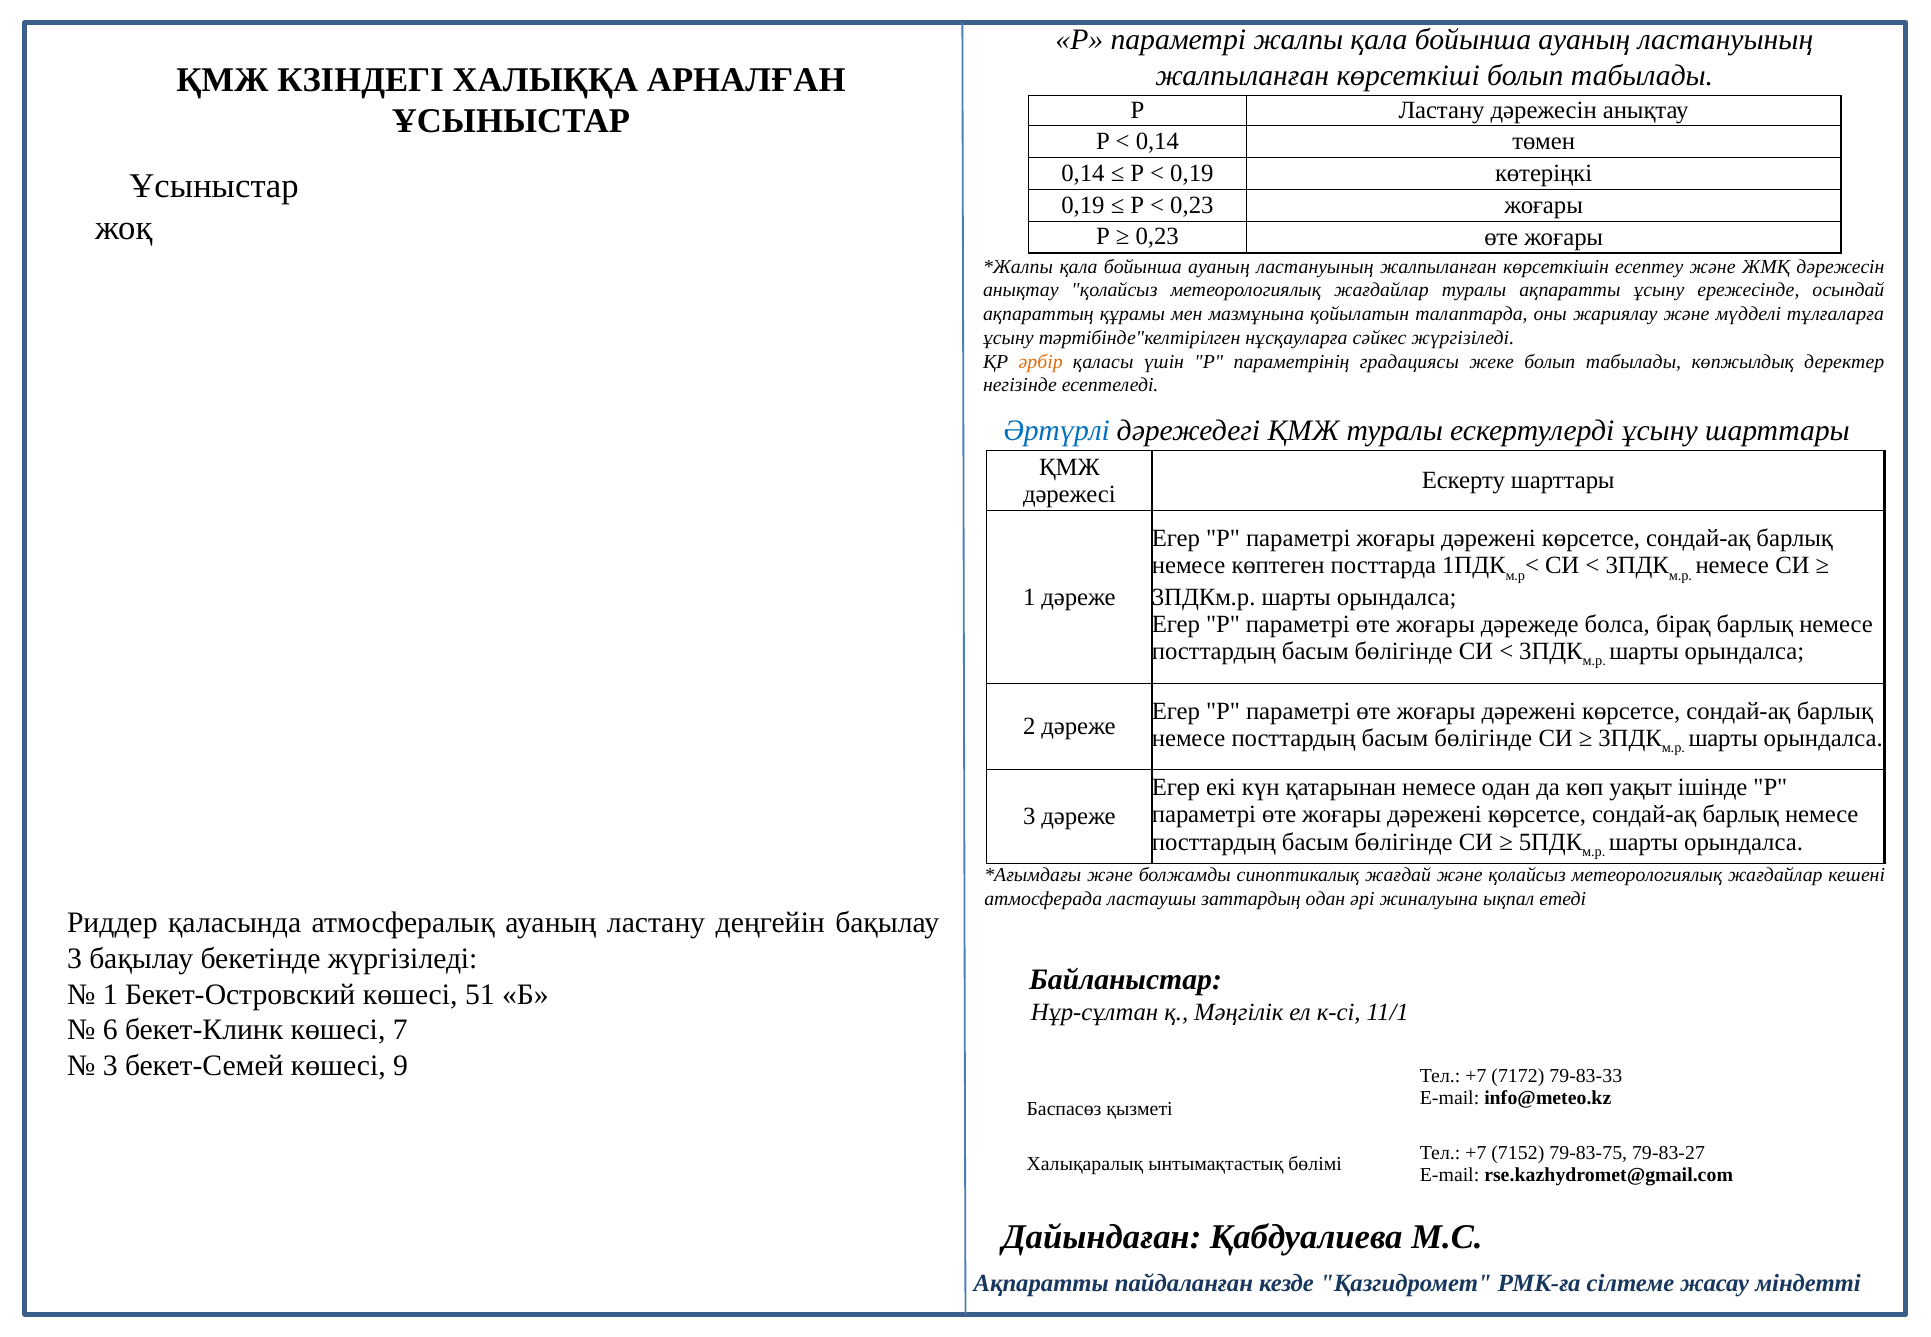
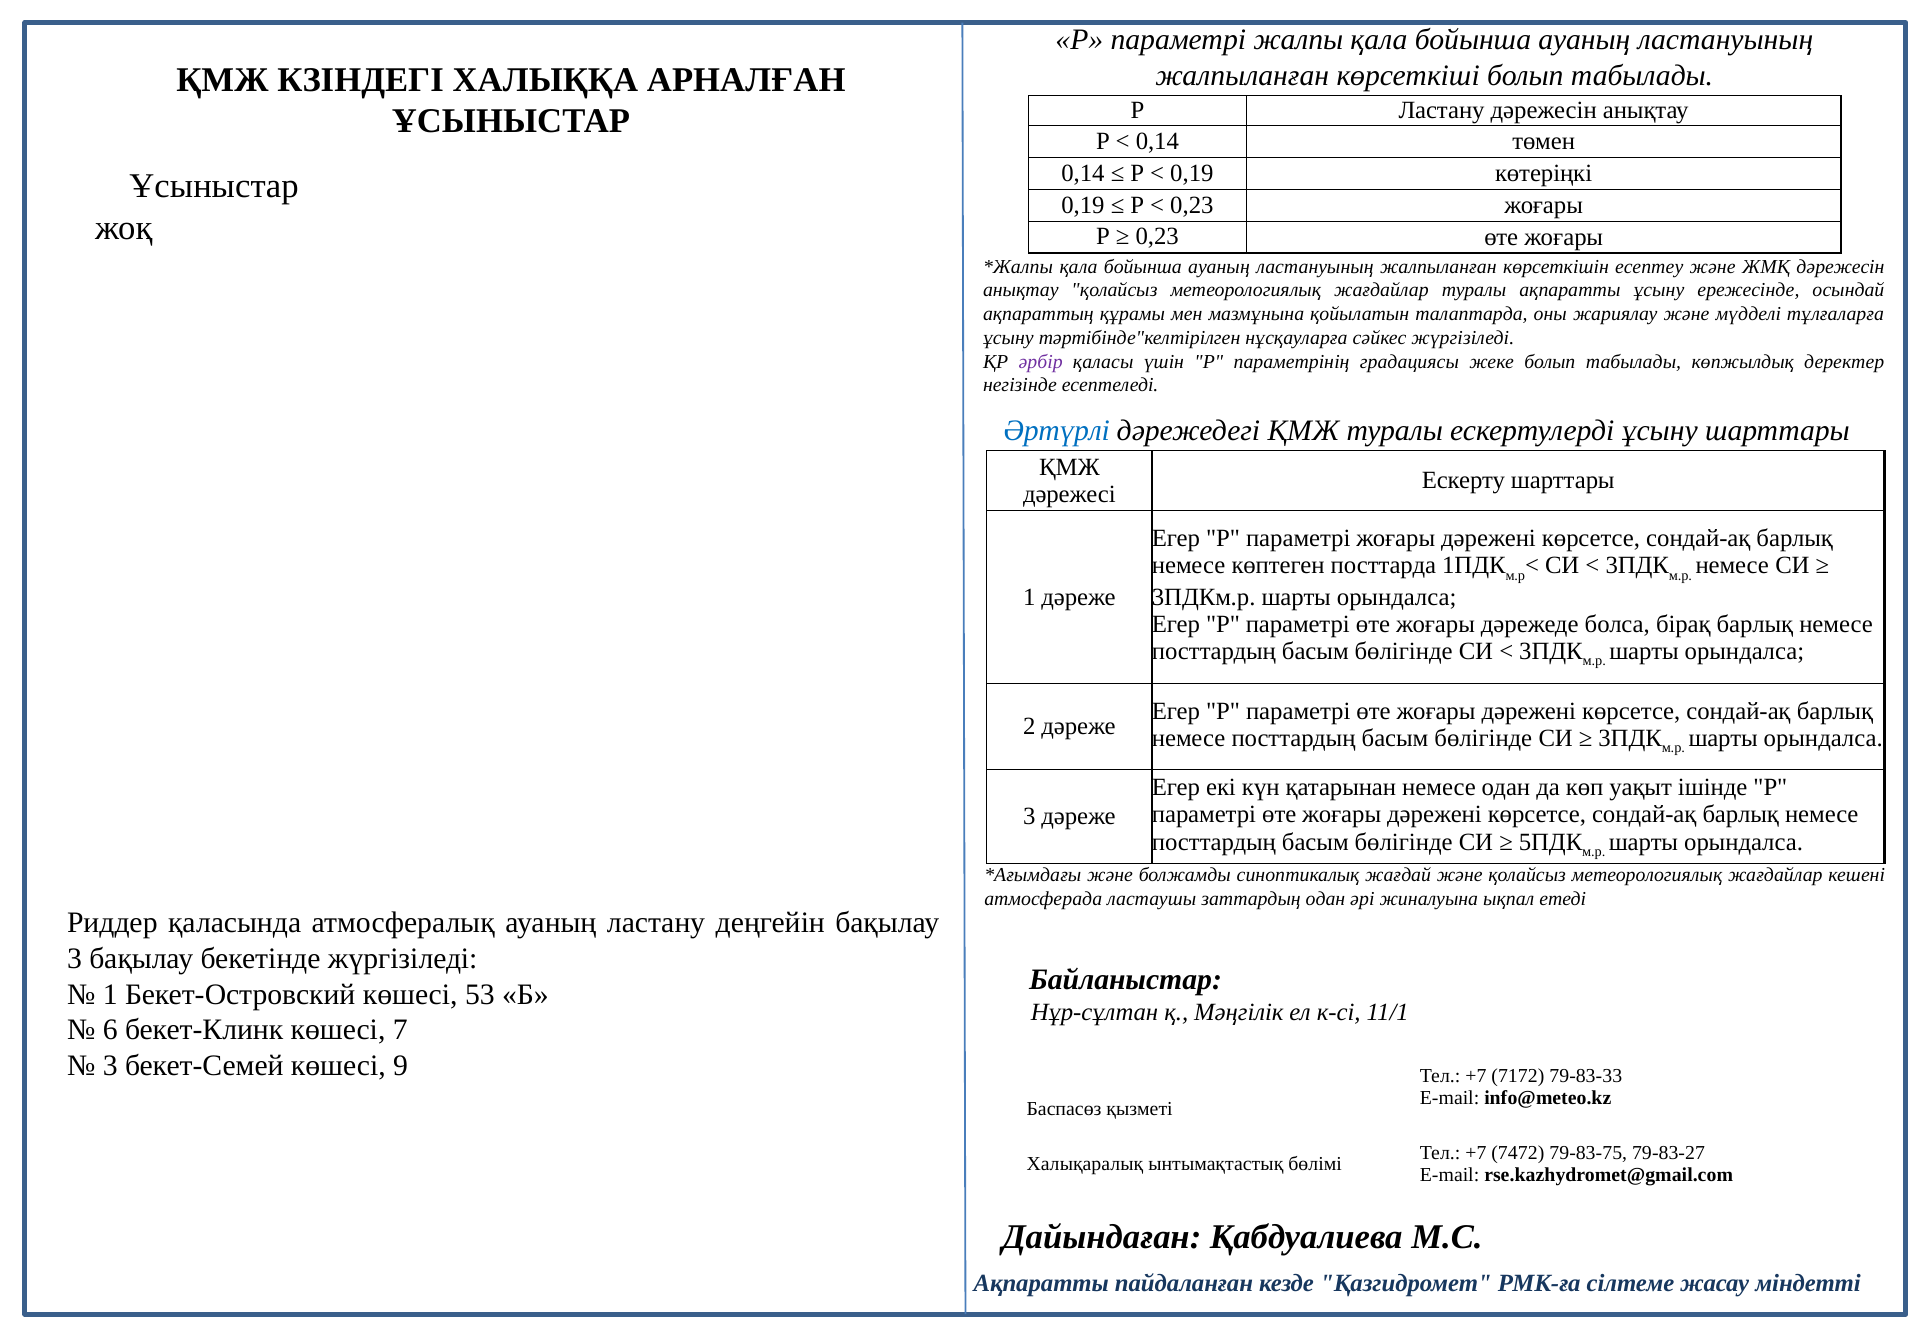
әрбір colour: orange -> purple
51: 51 -> 53
7152: 7152 -> 7472
